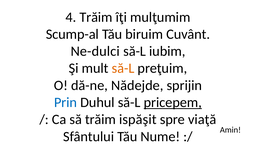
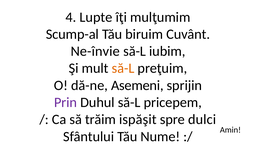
4 Trăim: Trăim -> Lupte
Ne-dulci: Ne-dulci -> Ne-învie
Nădejde: Nădejde -> Asemeni
Prin colour: blue -> purple
pricepem underline: present -> none
viaţă: viaţă -> dulci
